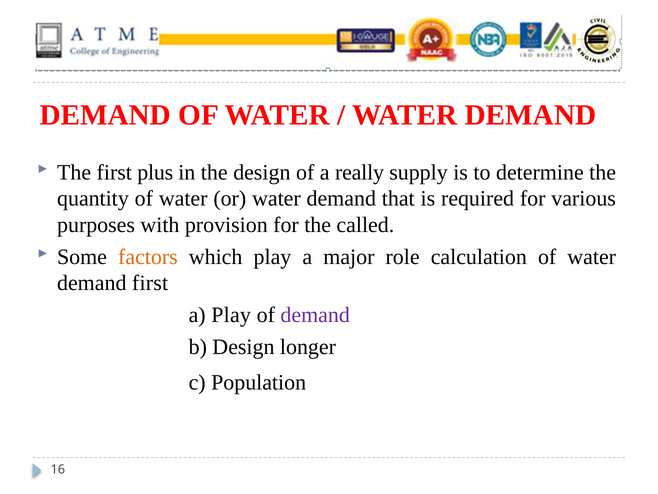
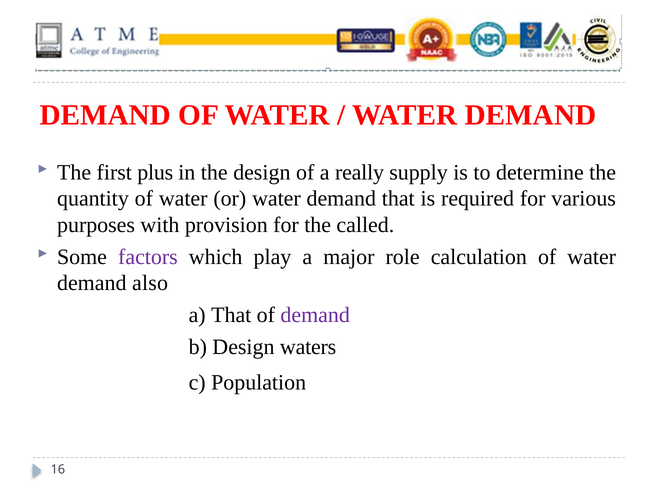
factors colour: orange -> purple
demand first: first -> also
a Play: Play -> That
longer: longer -> waters
